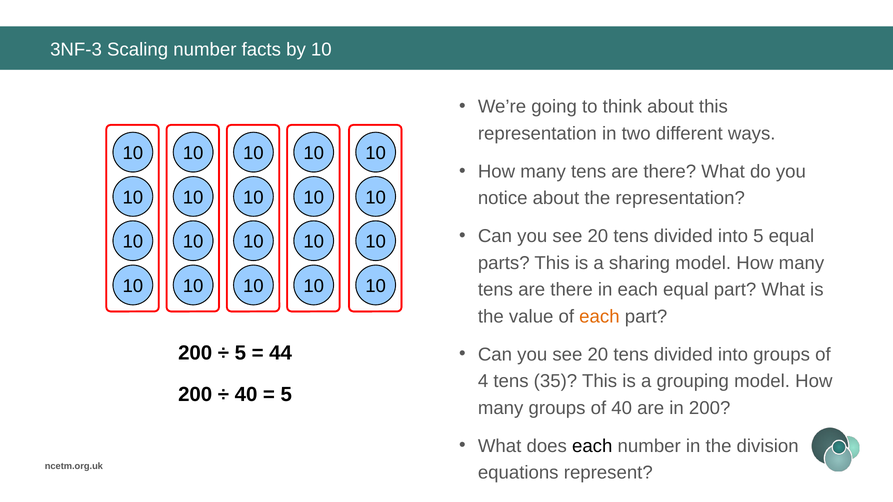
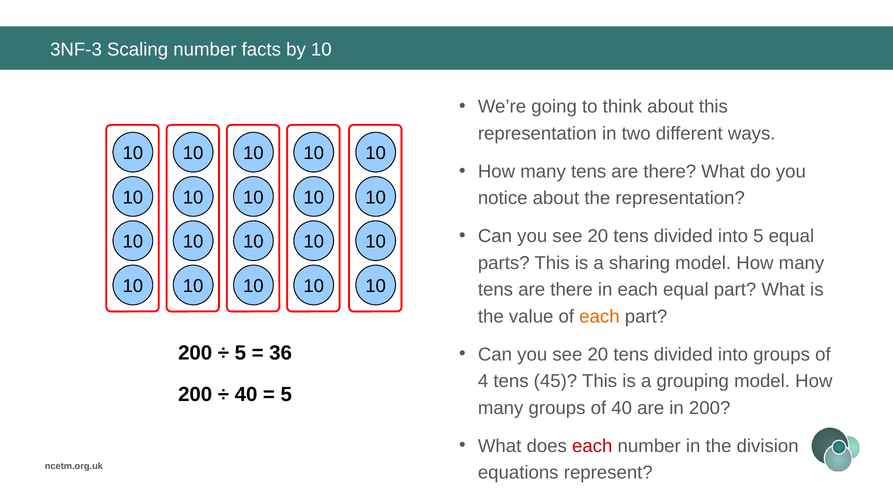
44: 44 -> 36
35: 35 -> 45
each at (592, 446) colour: black -> red
